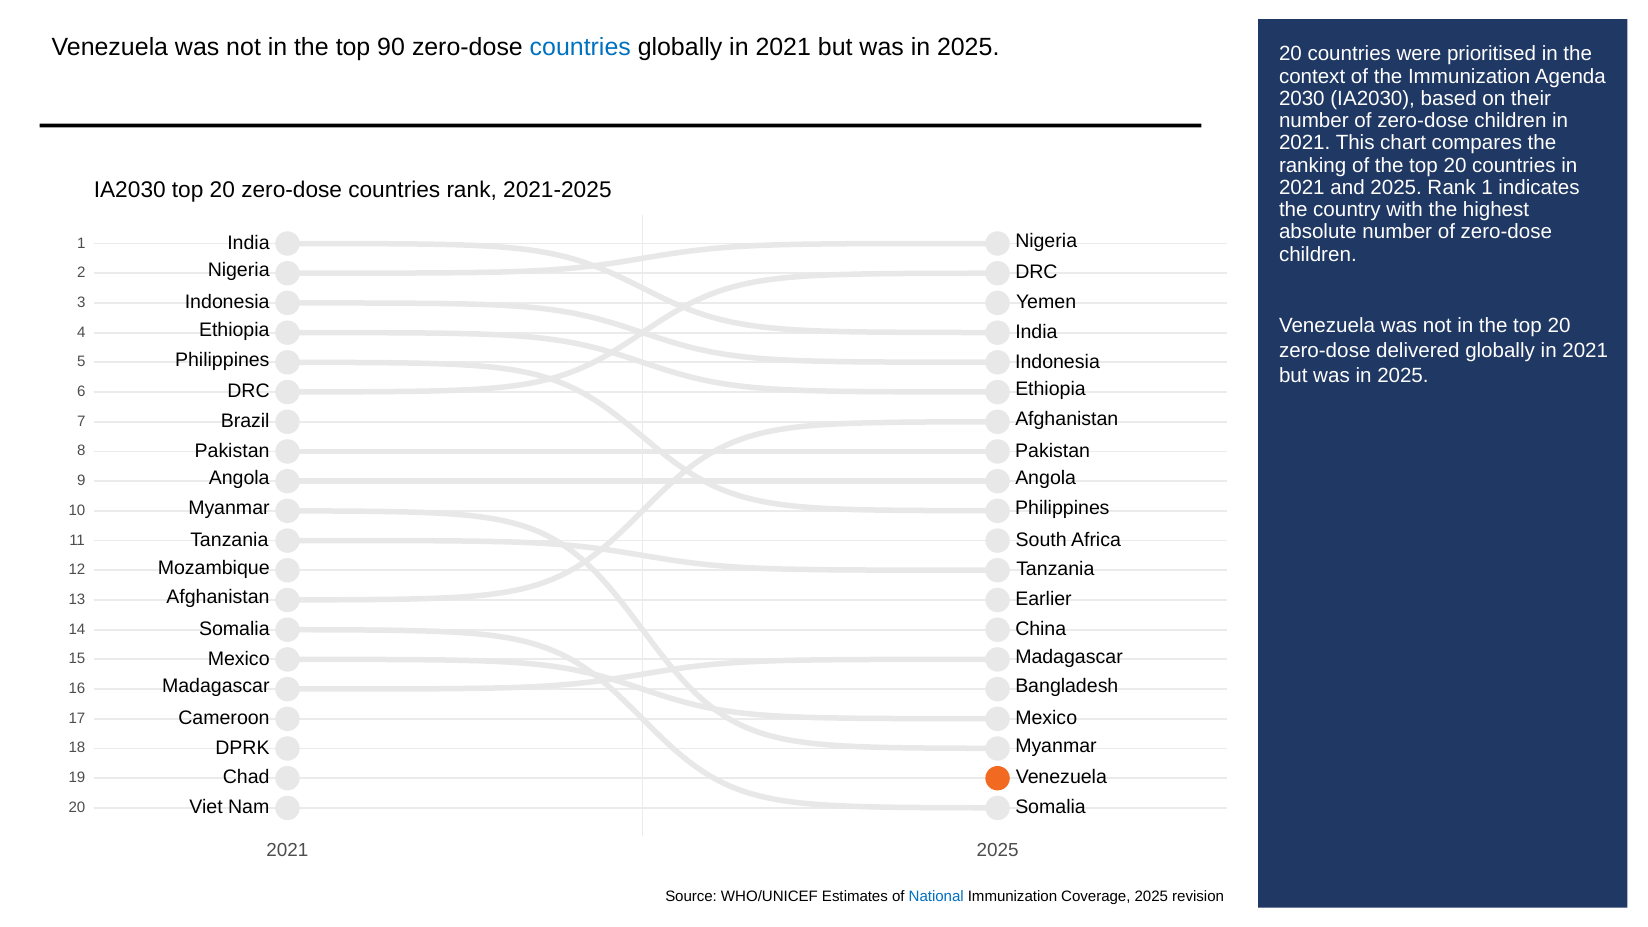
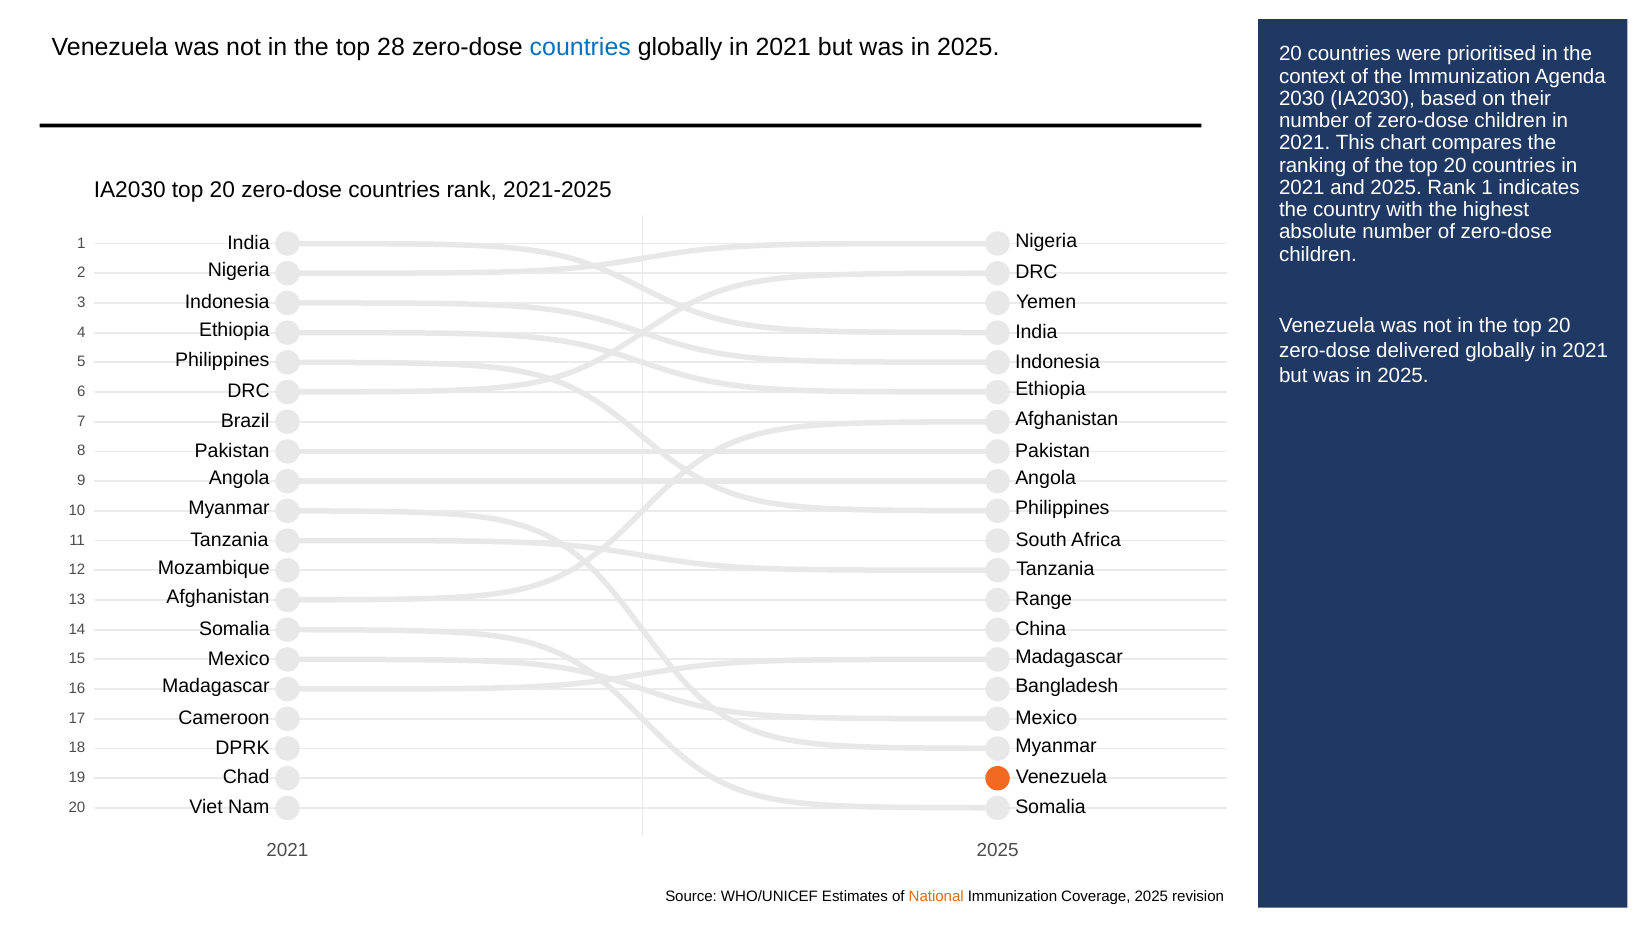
90: 90 -> 28
Earlier: Earlier -> Range
National colour: blue -> orange
